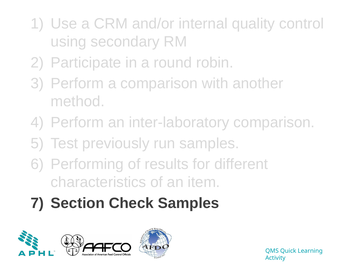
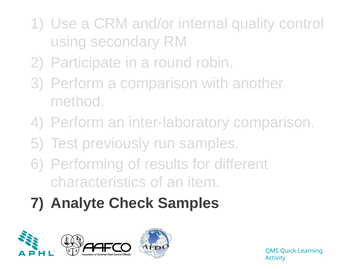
Section: Section -> Analyte
